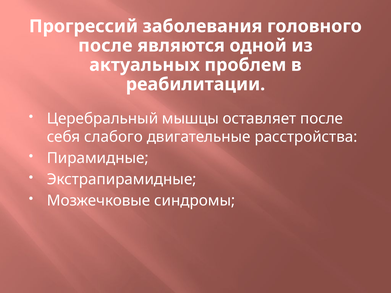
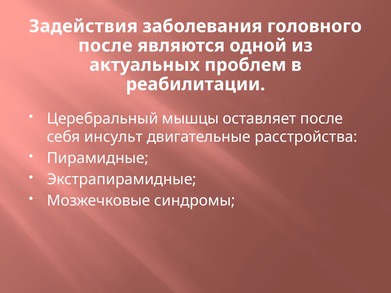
Прогрессий: Прогрессий -> Задействия
слабого: слабого -> инсульт
